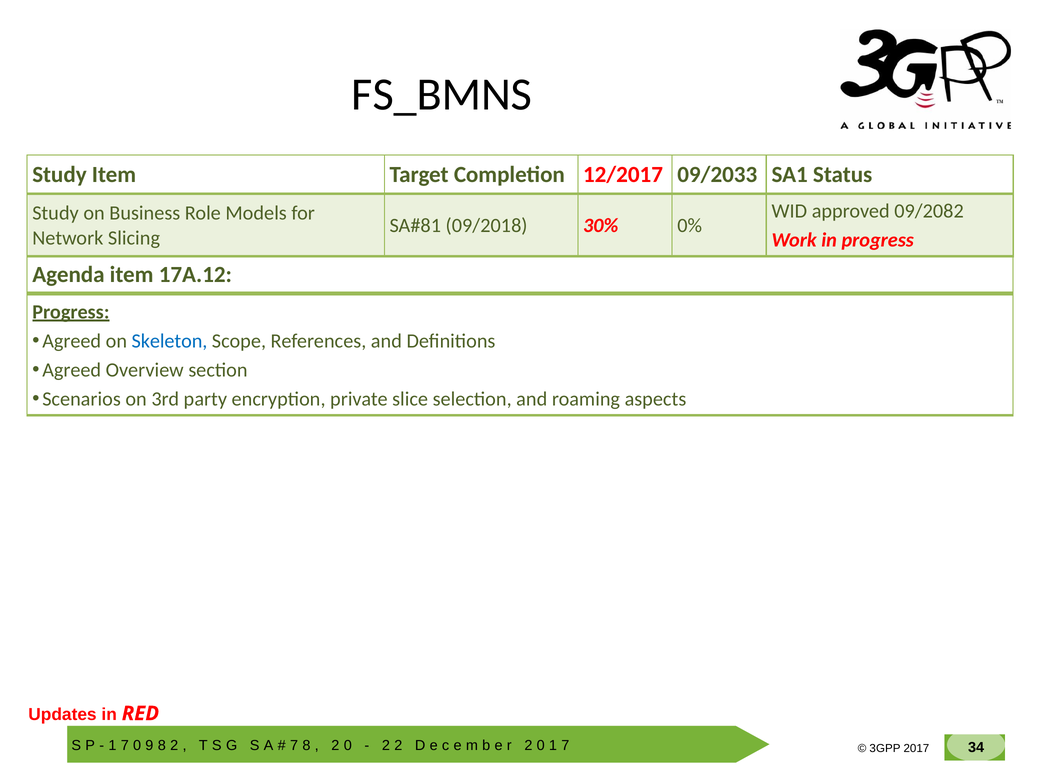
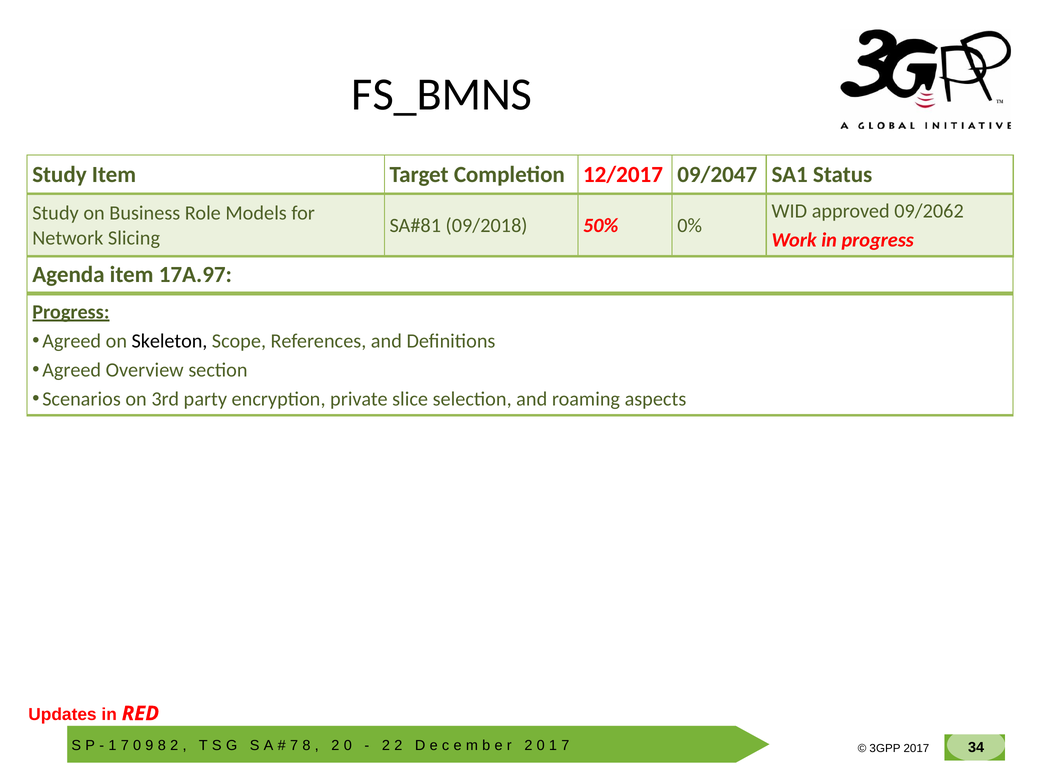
09/2033: 09/2033 -> 09/2047
09/2082: 09/2082 -> 09/2062
30%: 30% -> 50%
17A.12: 17A.12 -> 17A.97
Skeleton colour: blue -> black
